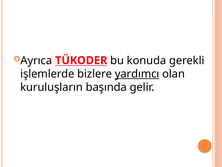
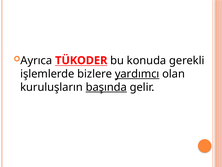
başında underline: none -> present
